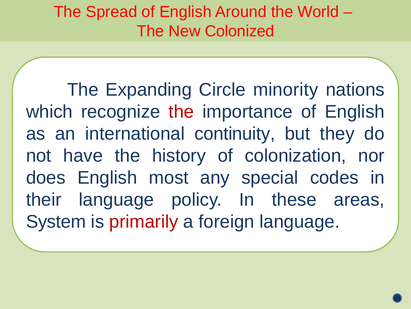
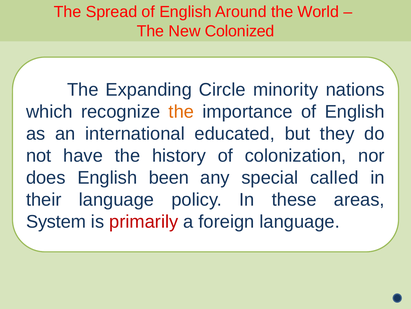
the at (181, 112) colour: red -> orange
continuity: continuity -> educated
most: most -> been
codes: codes -> called
